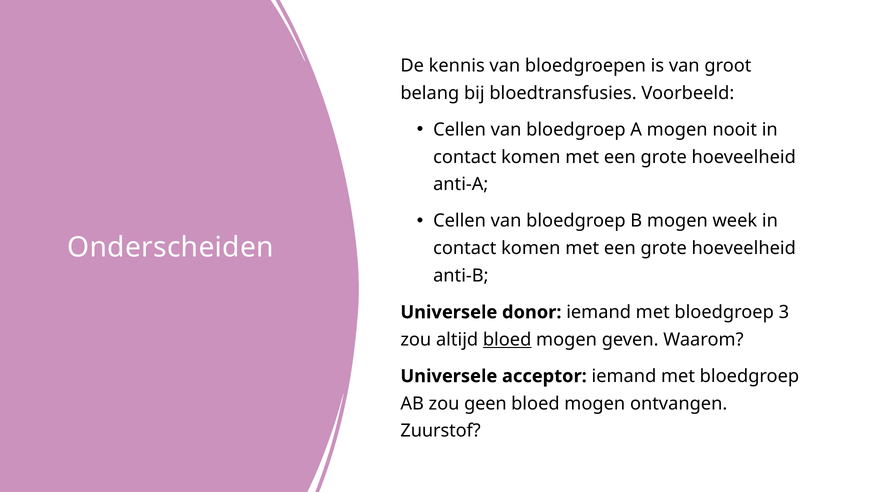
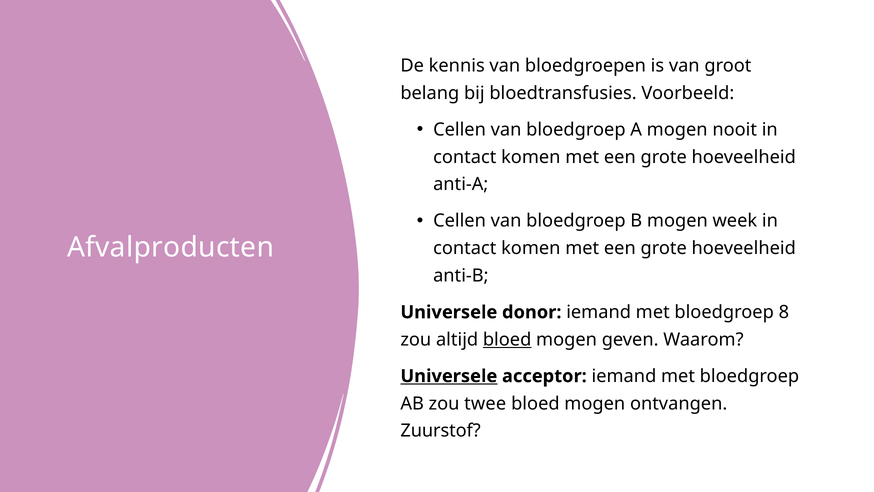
Onderscheiden: Onderscheiden -> Afvalproducten
3: 3 -> 8
Universele at (449, 376) underline: none -> present
geen: geen -> twee
